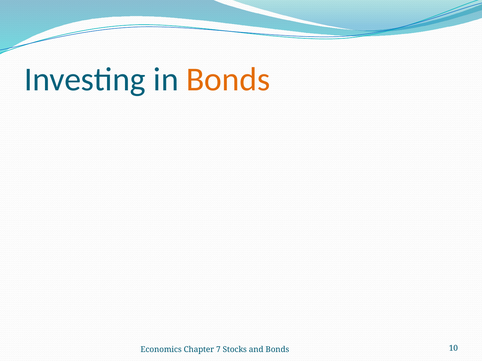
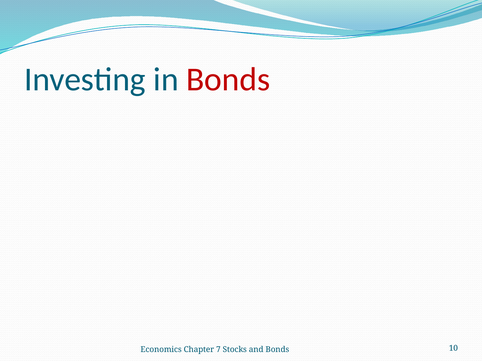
Bonds at (228, 80) colour: orange -> red
